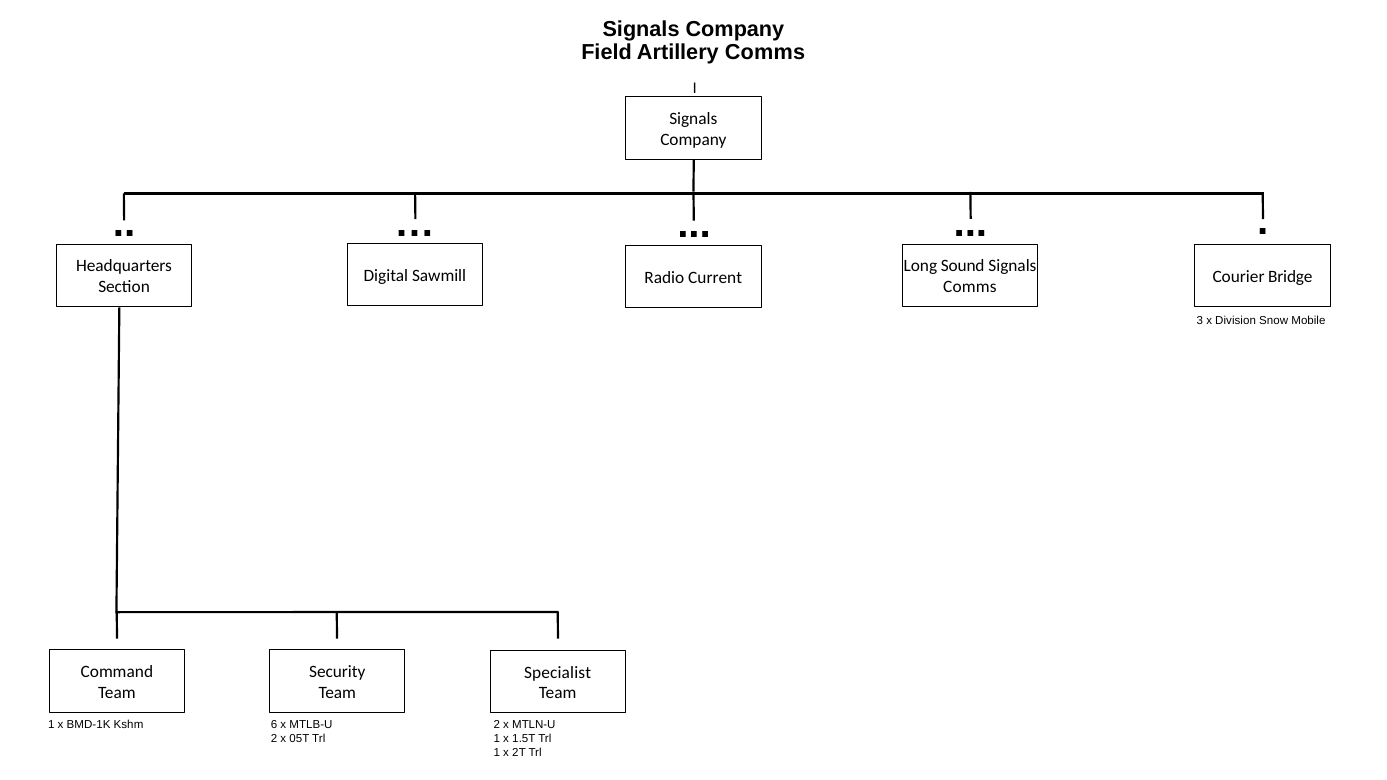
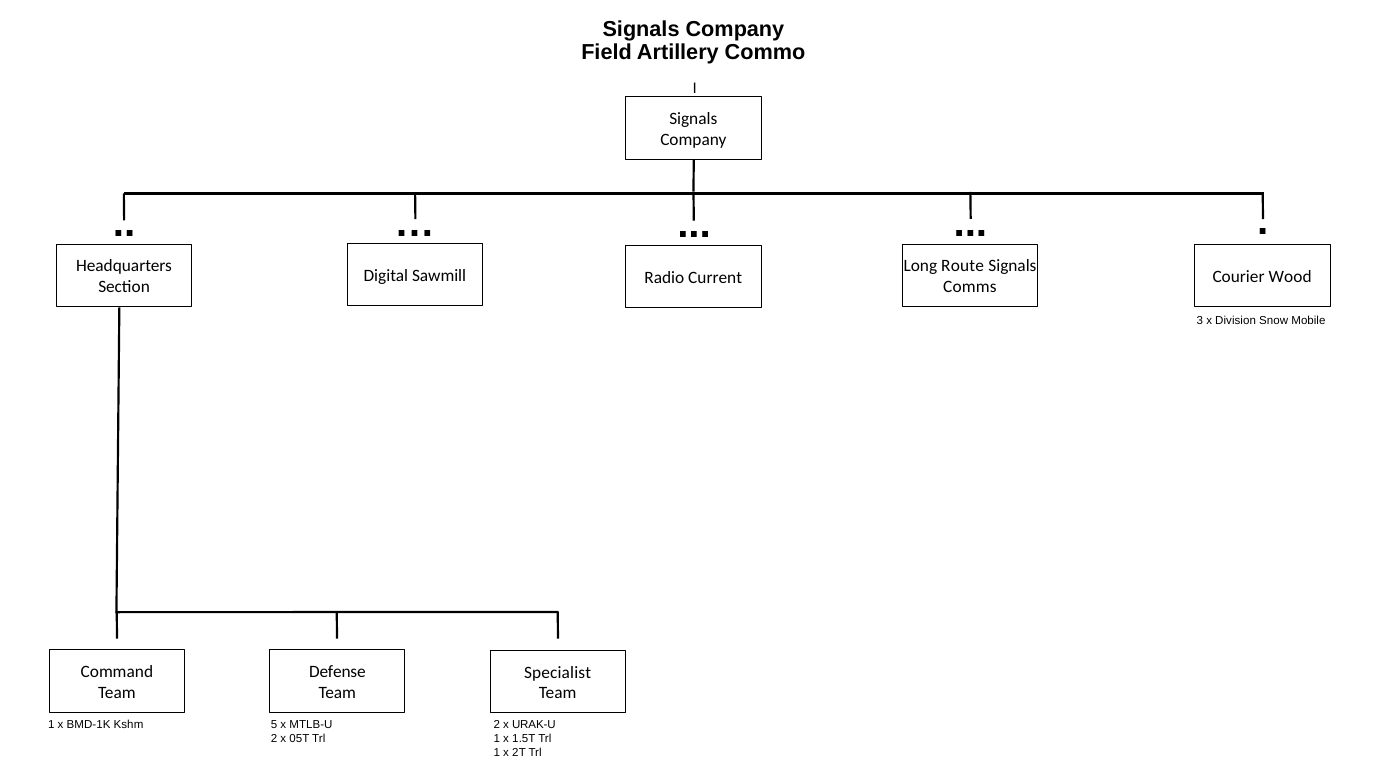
Artillery Comms: Comms -> Commo
Sound: Sound -> Route
Bridge: Bridge -> Wood
Security: Security -> Defense
6: 6 -> 5
MTLN-U: MTLN-U -> URAK-U
